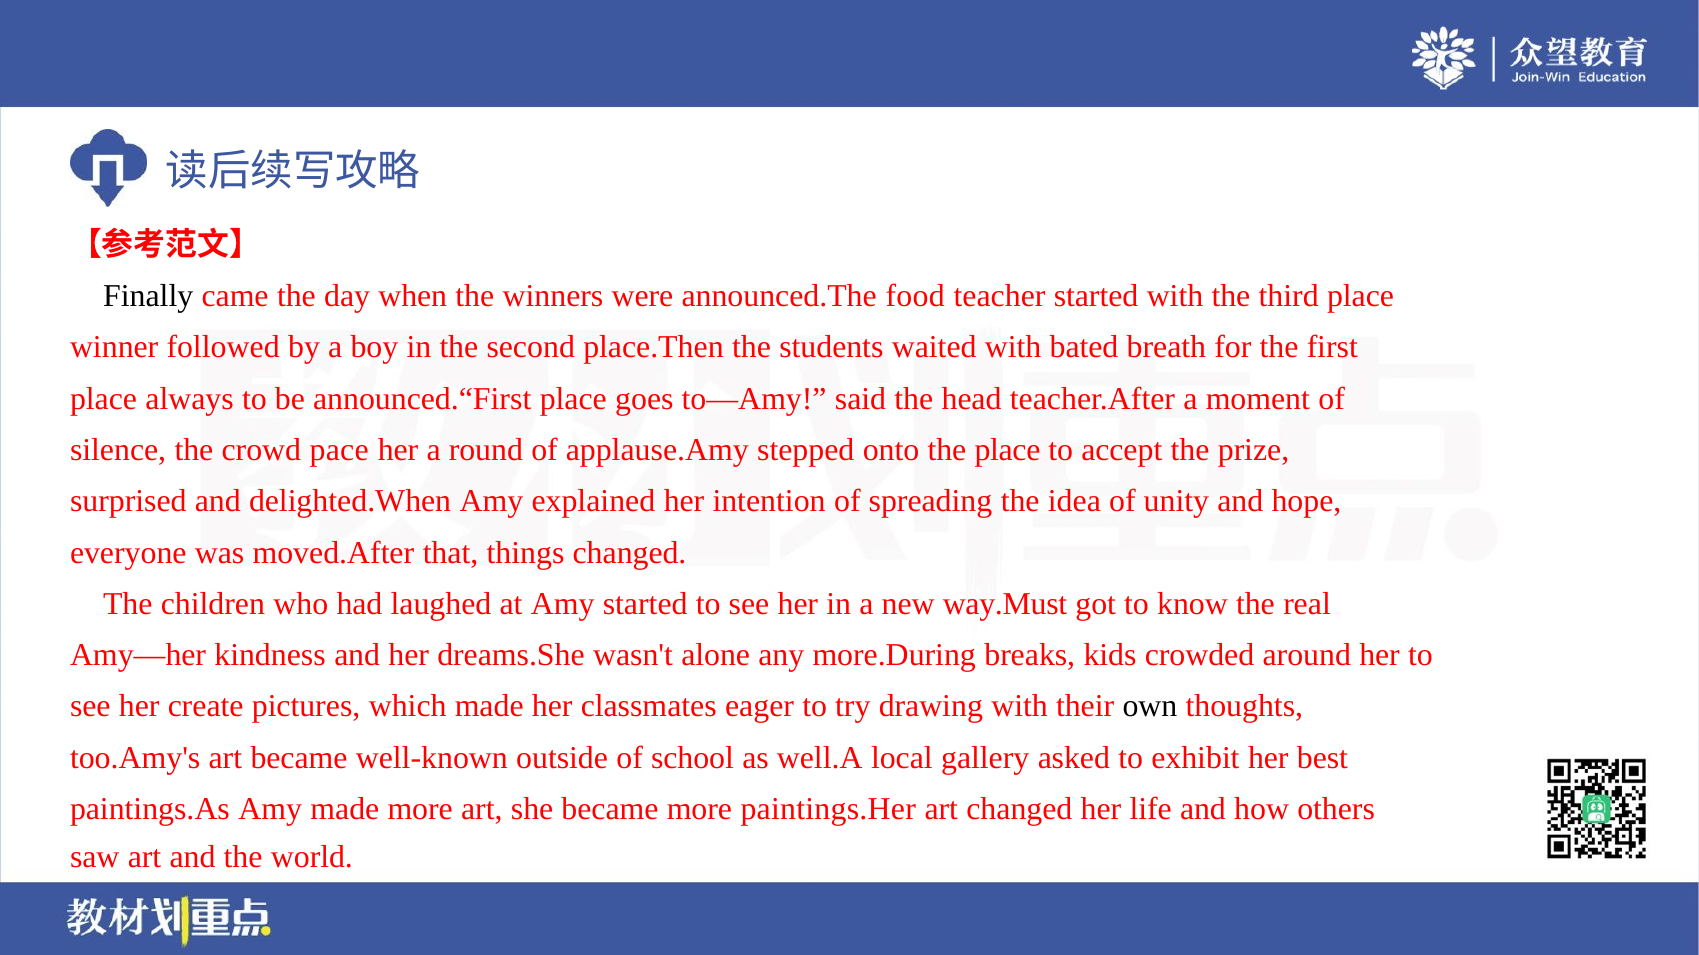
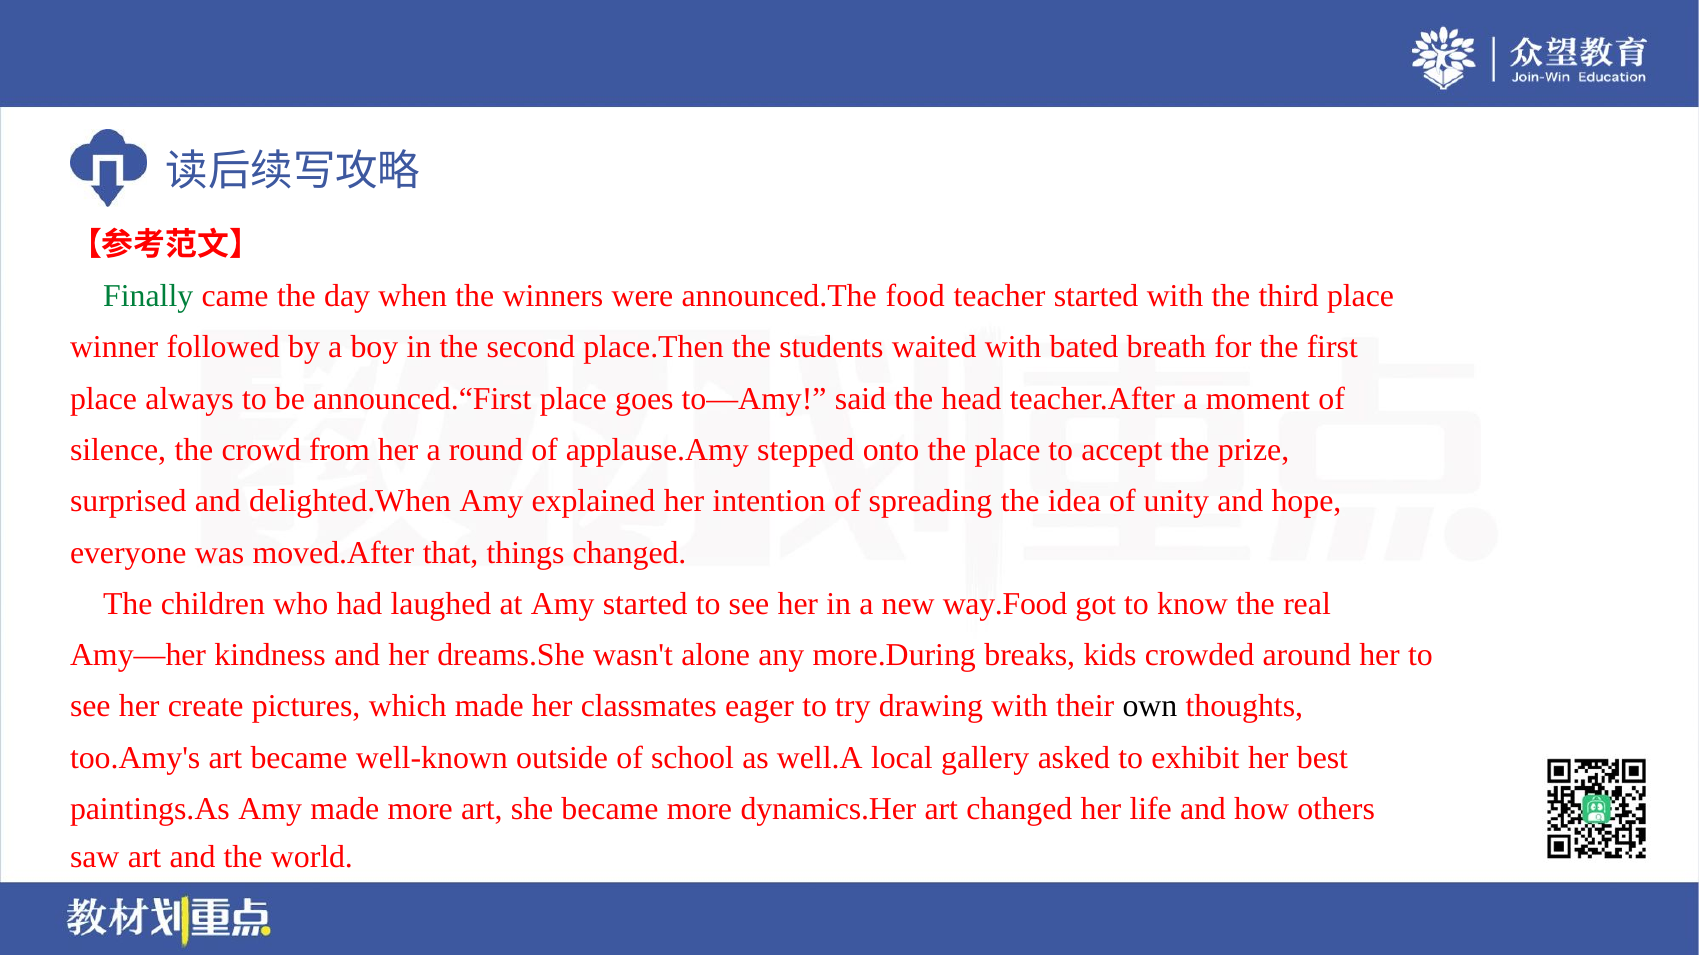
Finally colour: black -> green
pace: pace -> from
way.Must: way.Must -> way.Food
paintings.Her: paintings.Her -> dynamics.Her
